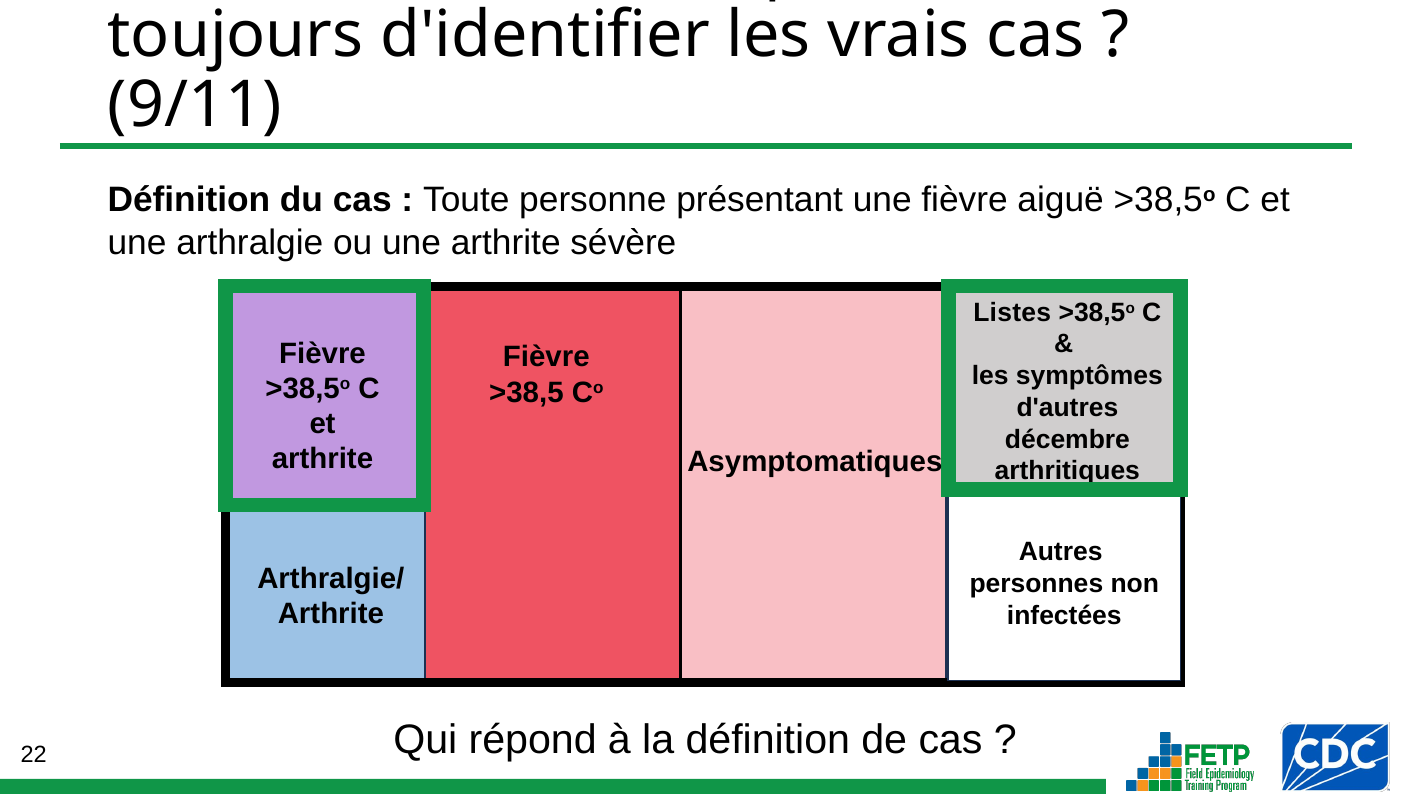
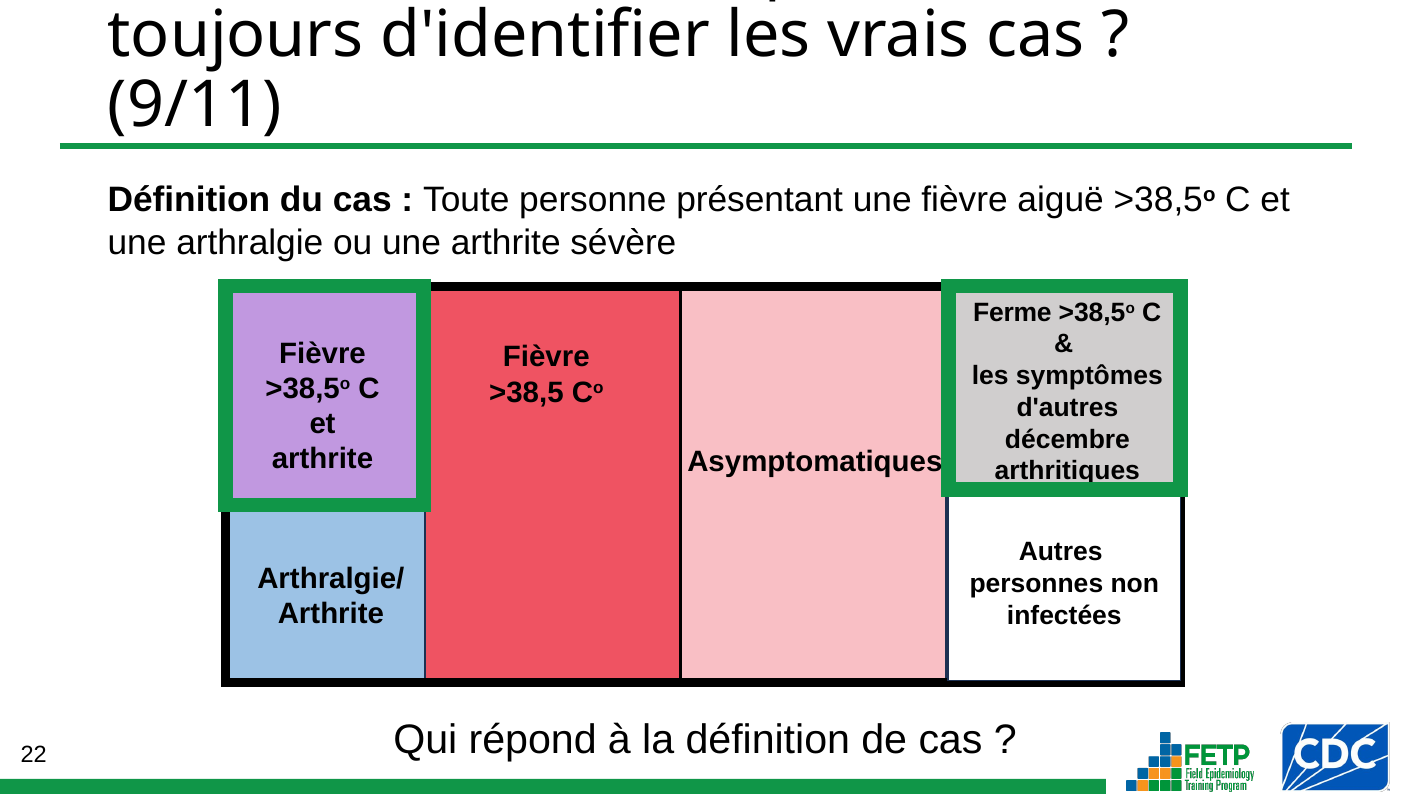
Listes: Listes -> Ferme
